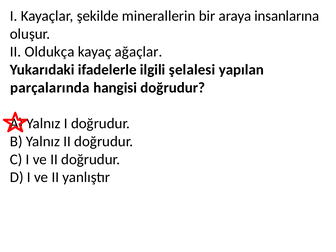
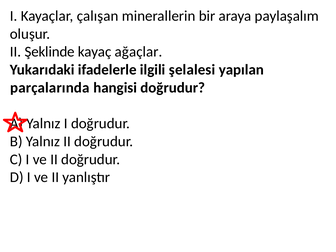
şekilde: şekilde -> çalışan
insanlarına: insanlarına -> paylaşalım
Oldukça: Oldukça -> Şeklinde
